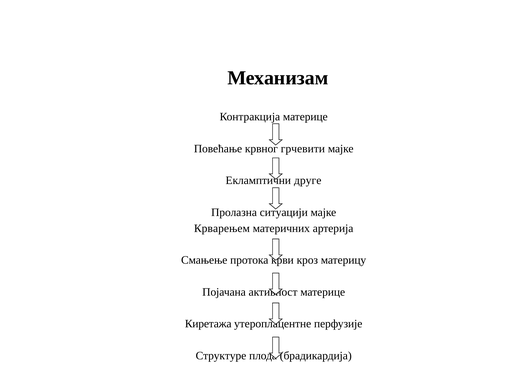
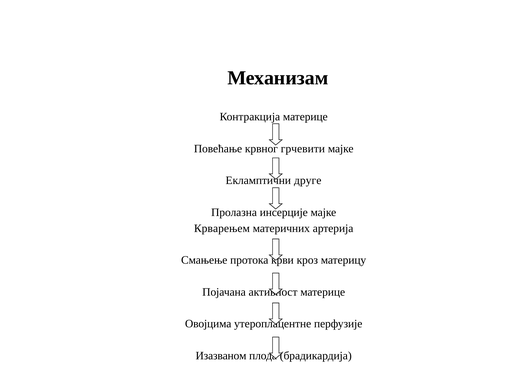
ситуацији: ситуацији -> инсерције
Киретажа: Киретажа -> Овојцима
Структуре: Структуре -> Изазваном
